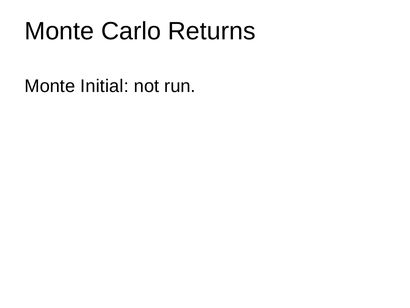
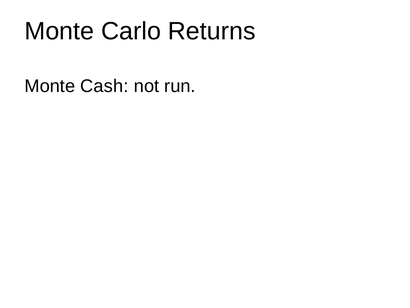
Initial: Initial -> Cash
